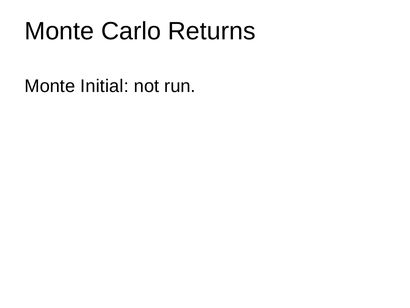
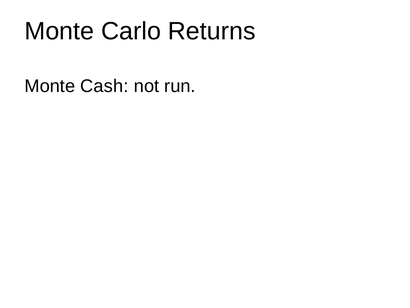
Initial: Initial -> Cash
